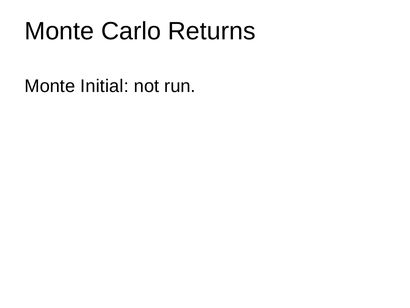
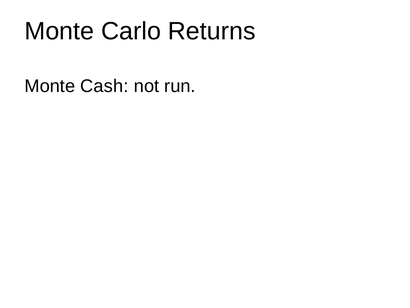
Initial: Initial -> Cash
